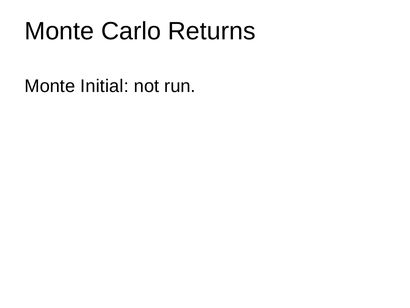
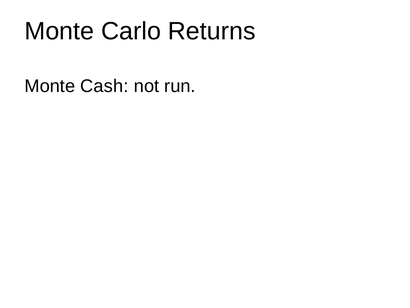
Initial: Initial -> Cash
